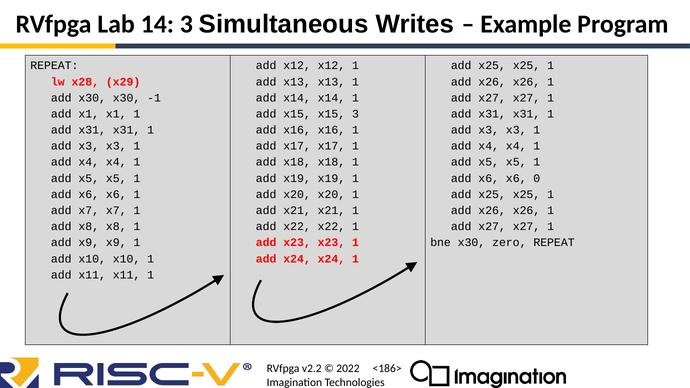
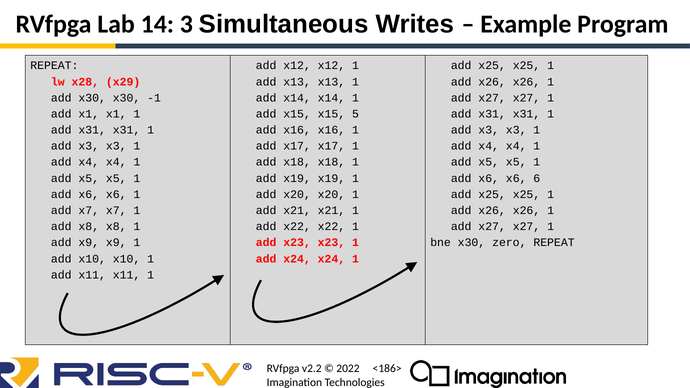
x15 3: 3 -> 5
0: 0 -> 6
